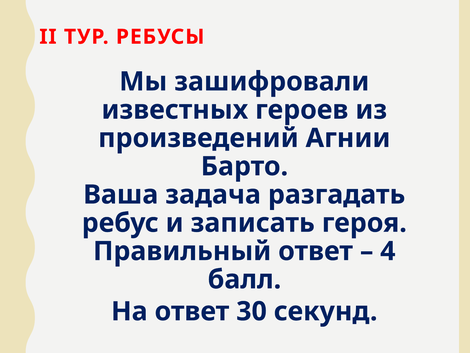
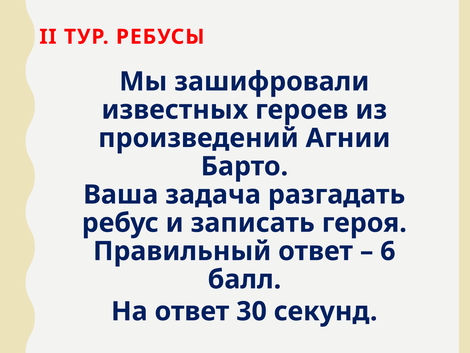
4: 4 -> 6
